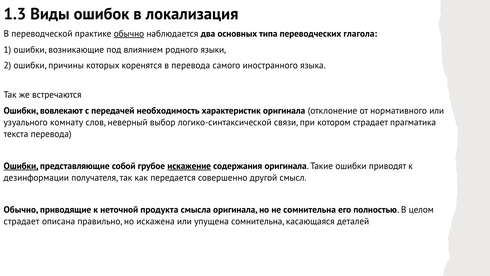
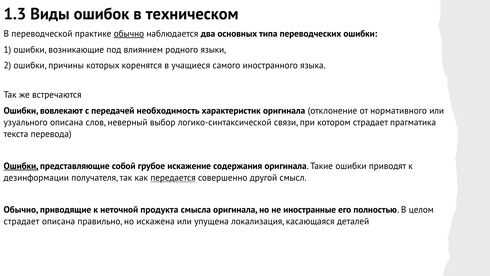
локализация: локализация -> техническом
переводческих глагола: глагола -> ошибки
в перевода: перевода -> учащиеся
узуального комнату: комнату -> описана
искажение underline: present -> none
передается underline: none -> present
не сомнительна: сомнительна -> иностранные
упущена сомнительна: сомнительна -> локализация
